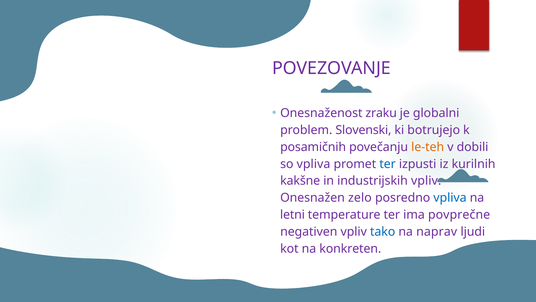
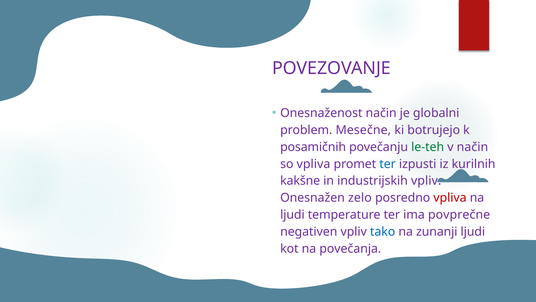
Onesnaženost zraku: zraku -> način
Slovenski: Slovenski -> Mesečne
le-teh colour: orange -> green
v dobili: dobili -> način
vpliva at (450, 198) colour: blue -> red
letni at (292, 214): letni -> ljudi
naprav: naprav -> zunanji
konkreten: konkreten -> povečanja
